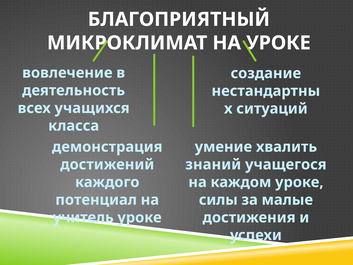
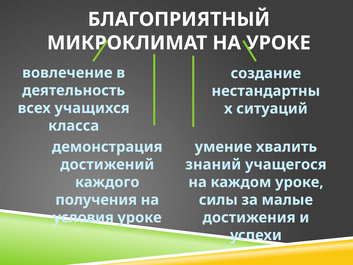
потенциал: потенциал -> получения
учитель: учитель -> условия
